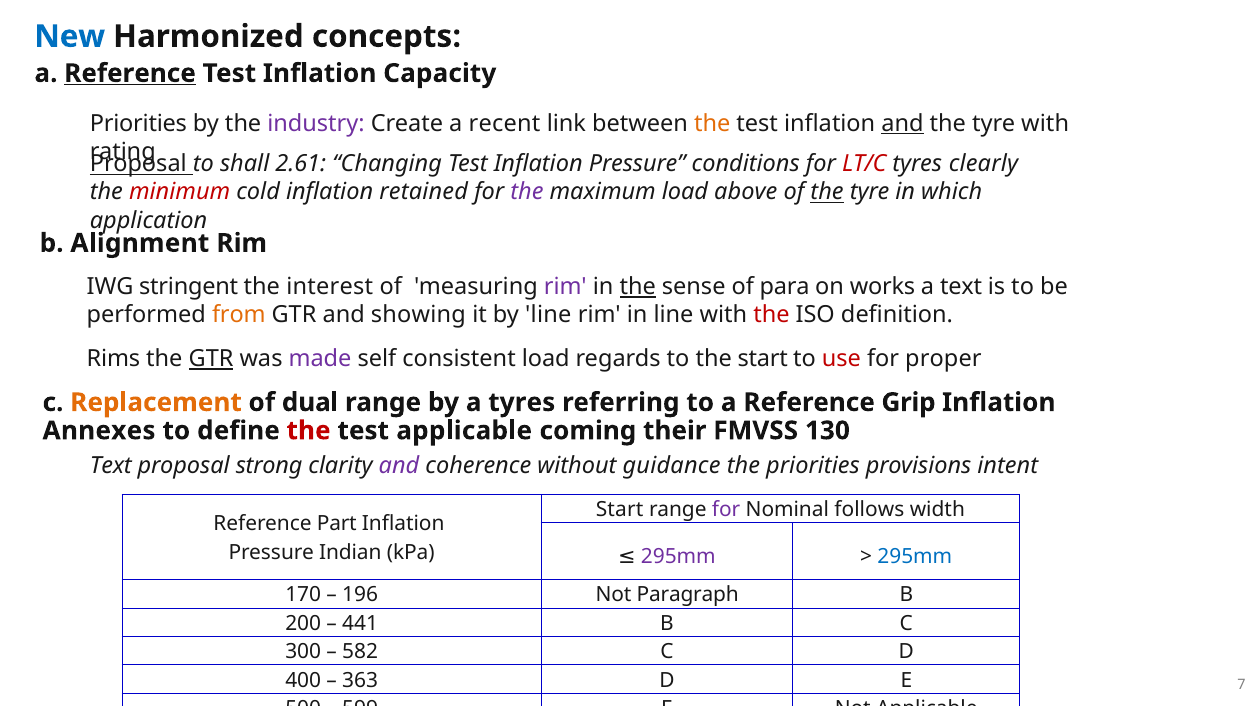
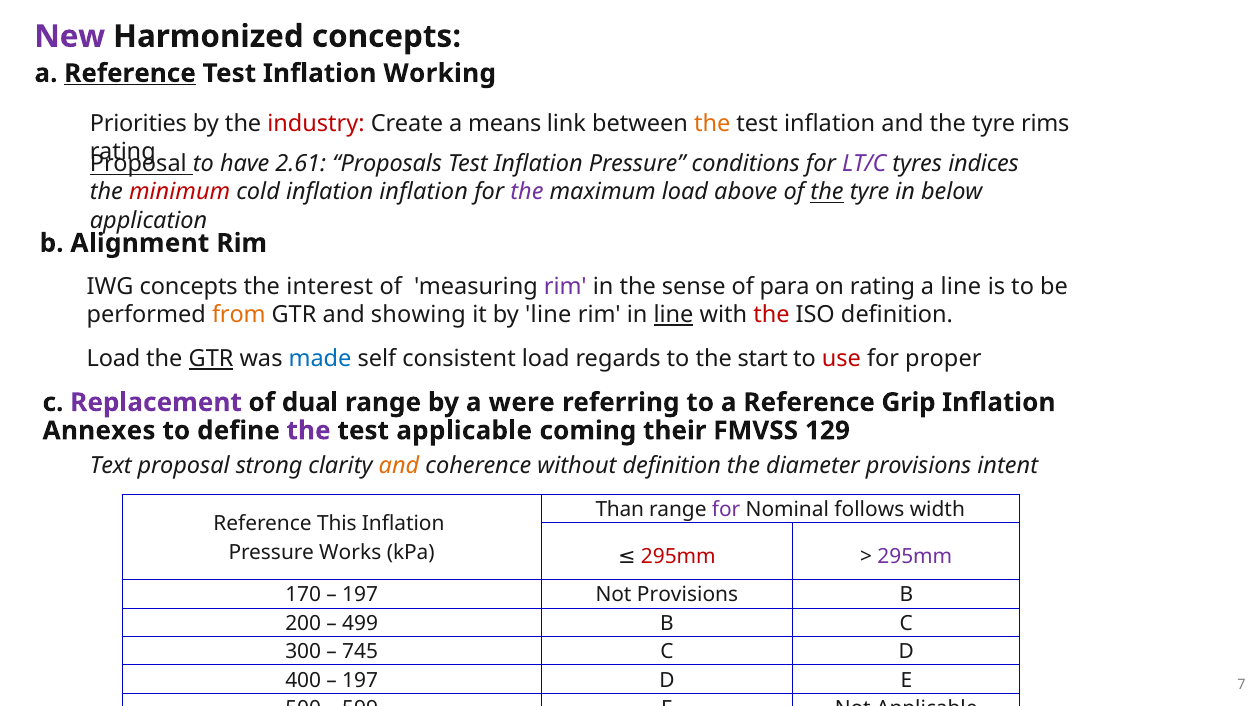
New colour: blue -> purple
Capacity: Capacity -> Working
industry colour: purple -> red
recent: recent -> means
and at (902, 123) underline: present -> none
tyre with: with -> rims
shall: shall -> have
Changing: Changing -> Proposals
LT/C colour: red -> purple
clearly: clearly -> indices
inflation retained: retained -> inflation
which: which -> below
IWG stringent: stringent -> concepts
the at (638, 287) underline: present -> none
on works: works -> rating
a text: text -> line
line at (673, 315) underline: none -> present
Rims at (113, 359): Rims -> Load
made colour: purple -> blue
Replacement colour: orange -> purple
a tyres: tyres -> were
the at (309, 431) colour: red -> purple
130: 130 -> 129
and at (399, 466) colour: purple -> orange
without guidance: guidance -> definition
the priorities: priorities -> diameter
Start at (620, 510): Start -> Than
Part: Part -> This
Indian: Indian -> Works
295mm at (678, 556) colour: purple -> red
295mm at (915, 556) colour: blue -> purple
196 at (360, 595): 196 -> 197
Not Paragraph: Paragraph -> Provisions
441: 441 -> 499
582: 582 -> 745
363 at (360, 680): 363 -> 197
